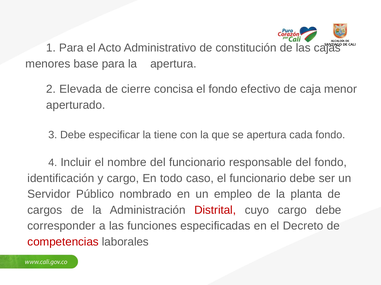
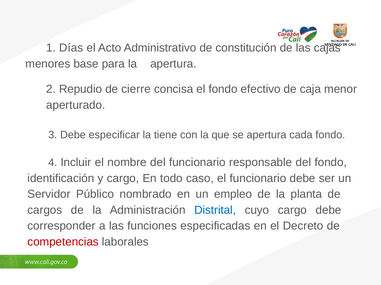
1 Para: Para -> Días
Elevada: Elevada -> Repudio
Distrital colour: red -> blue
